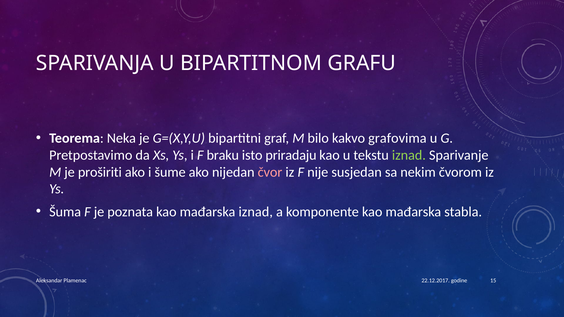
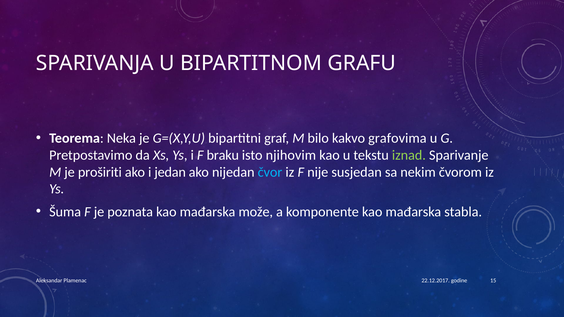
priradaju: priradaju -> njihovim
šume: šume -> jedan
čvor colour: pink -> light blue
mađarska iznad: iznad -> može
